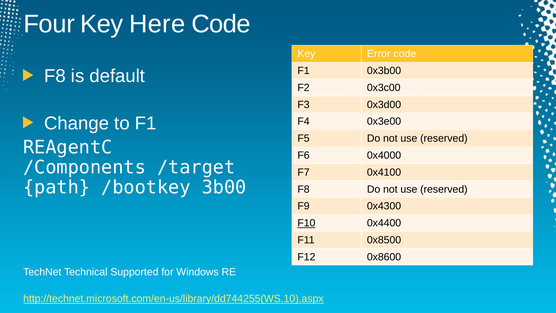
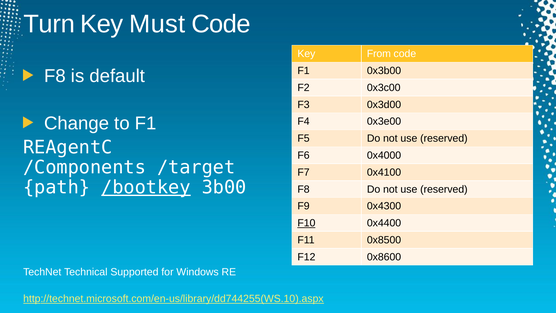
Four: Four -> Turn
Here: Here -> Must
Error: Error -> From
/bootkey underline: none -> present
